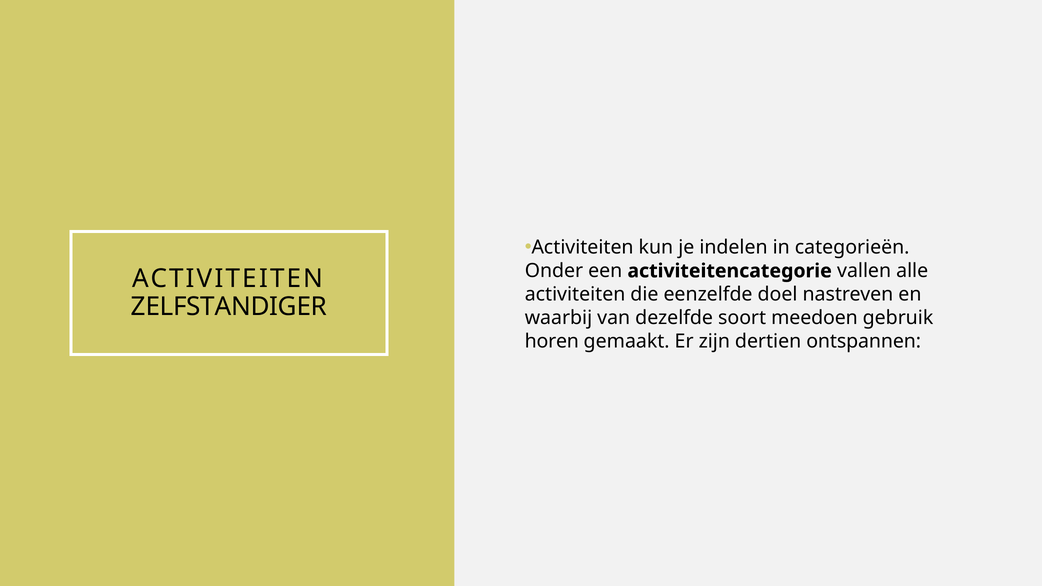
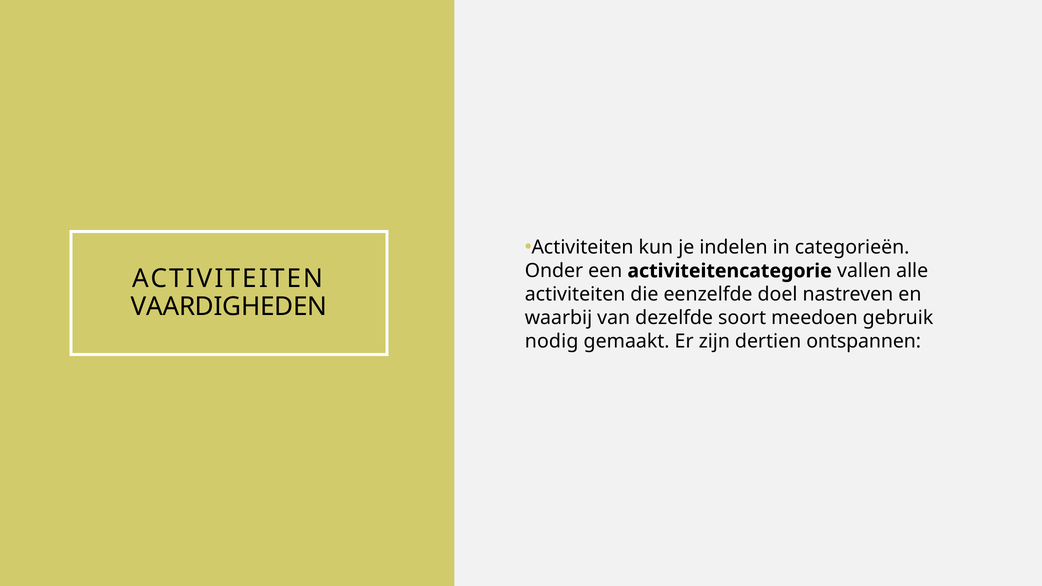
ZELFSTANDIGER: ZELFSTANDIGER -> VAARDIGHEDEN
horen: horen -> nodig
